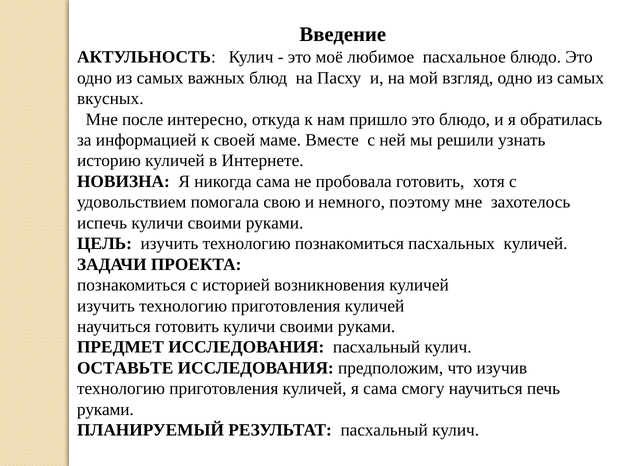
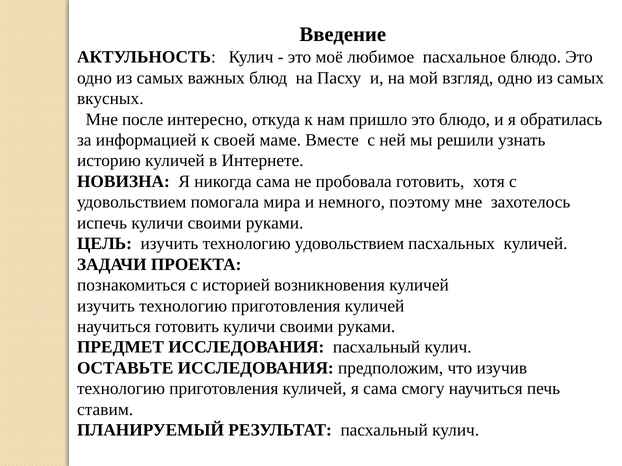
свою: свою -> мира
технологию познакомиться: познакомиться -> удовольствием
руками at (105, 410): руками -> ставим
